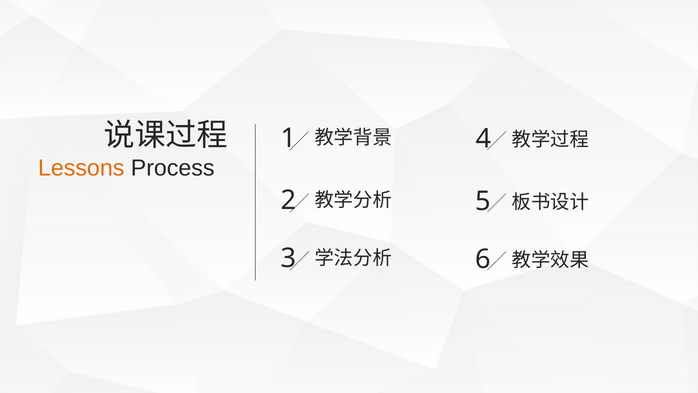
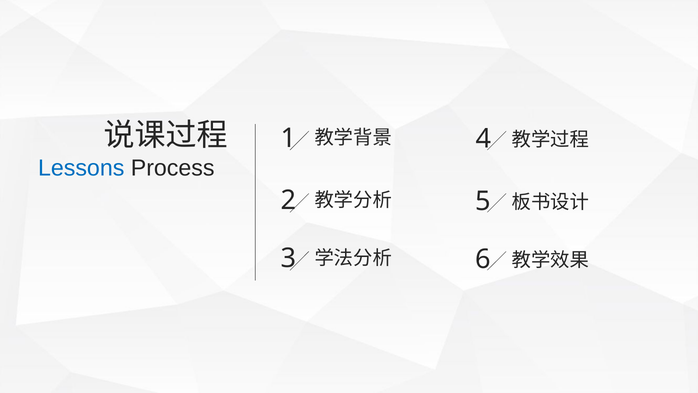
Lessons colour: orange -> blue
